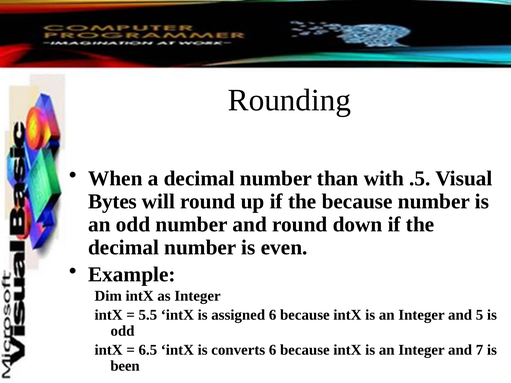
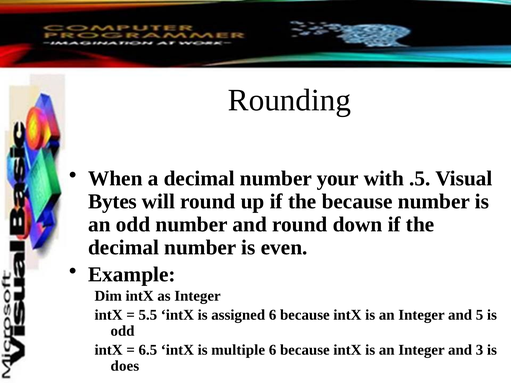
than: than -> your
converts: converts -> multiple
7: 7 -> 3
been: been -> does
